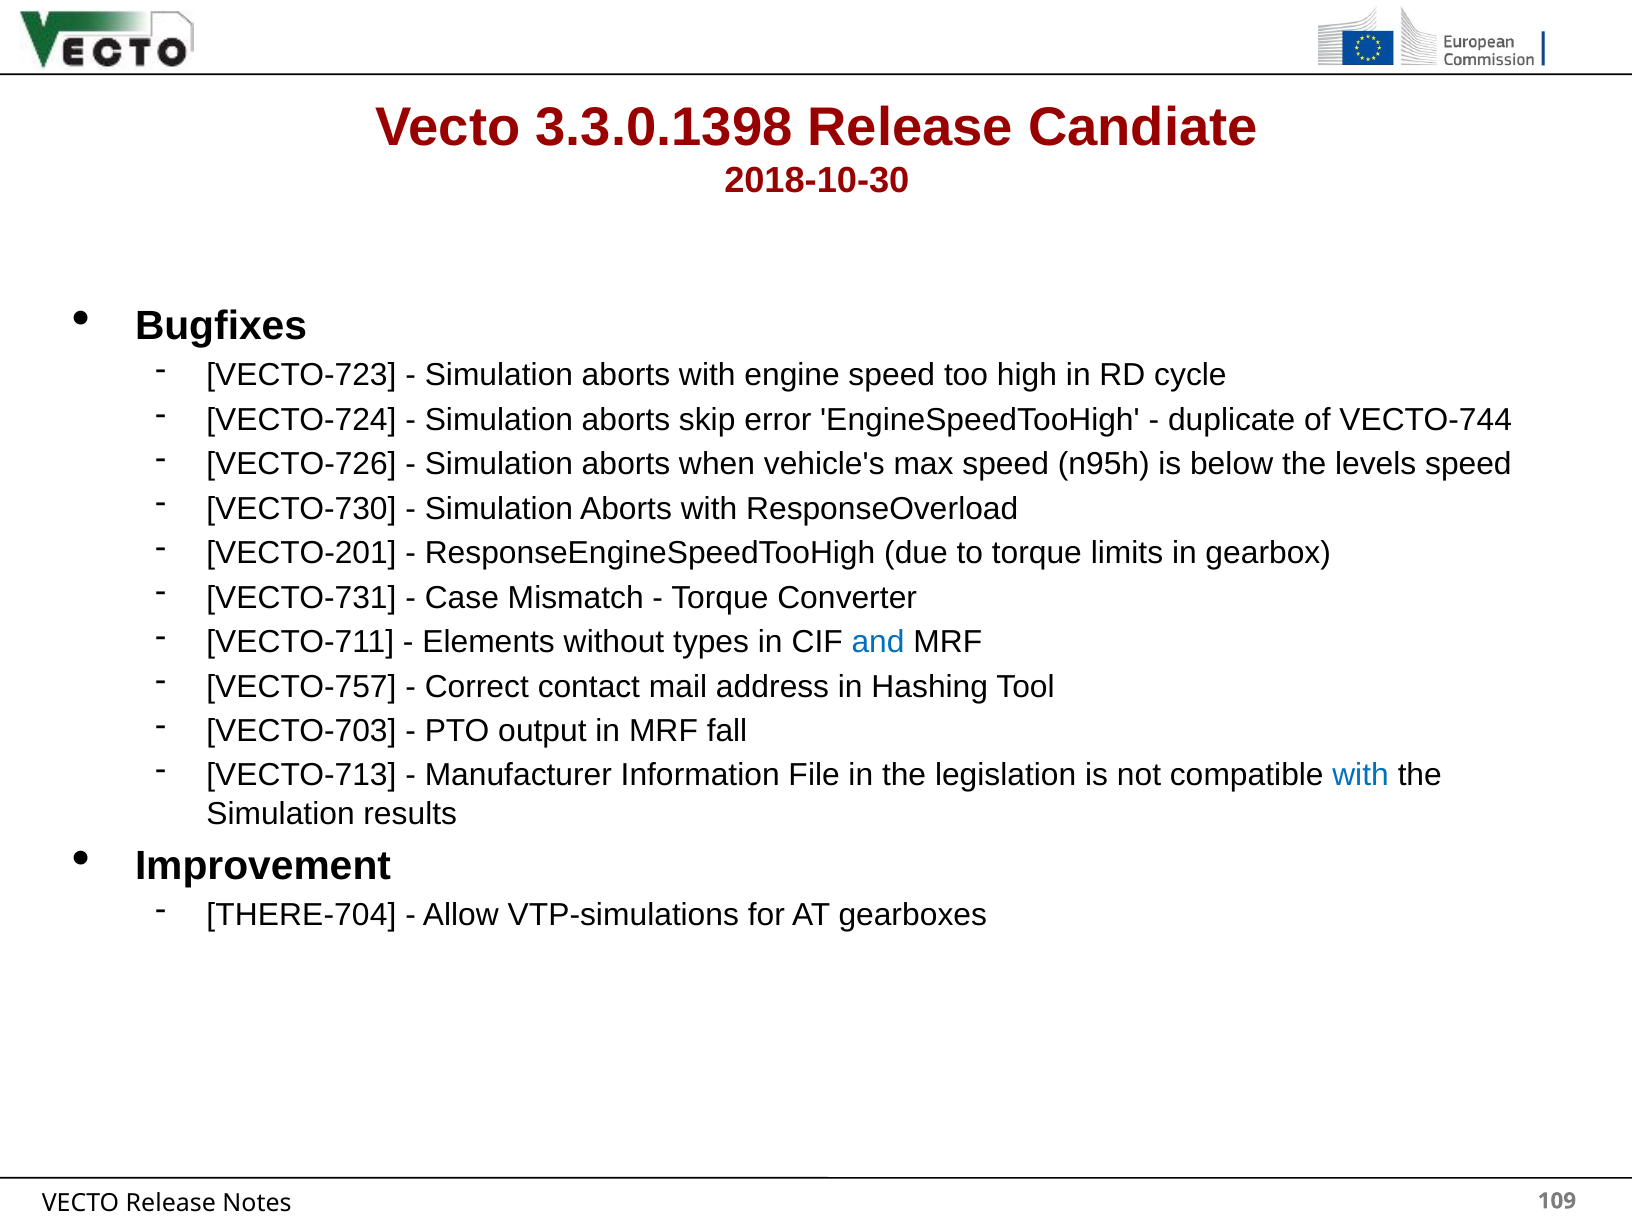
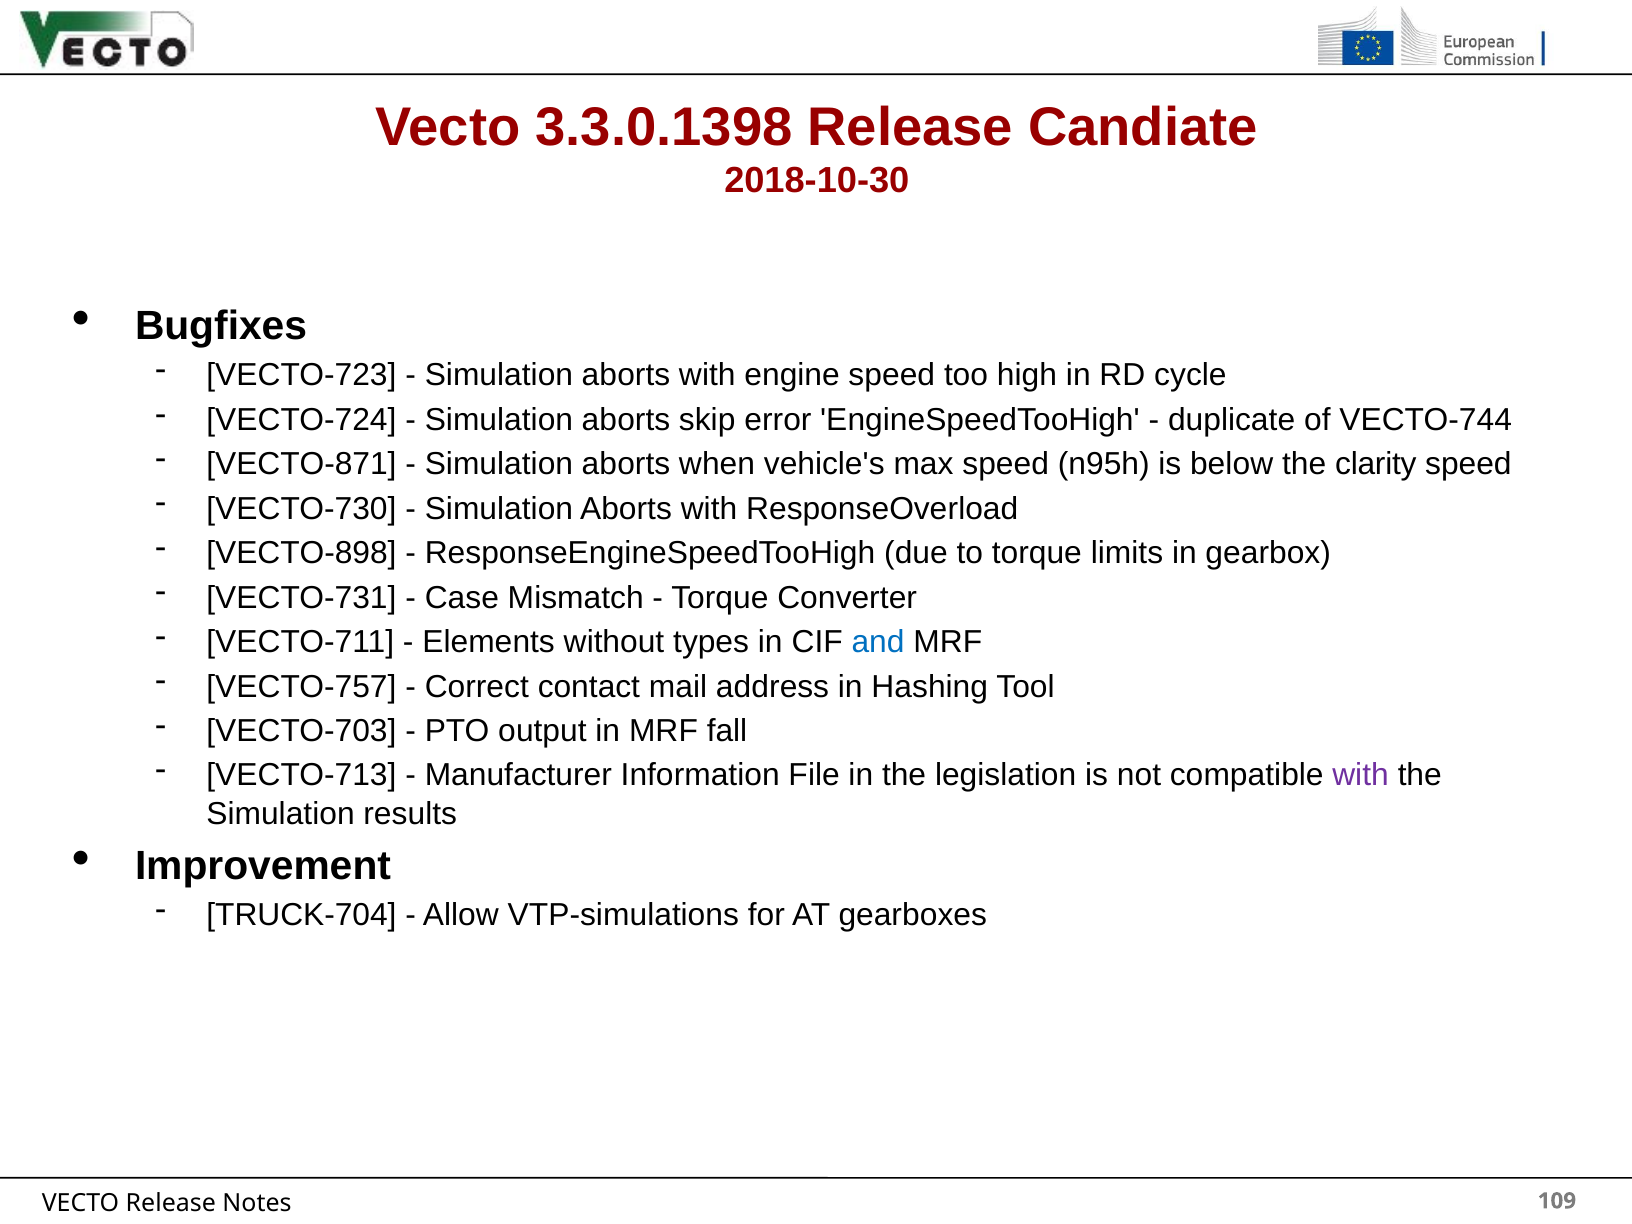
VECTO-726: VECTO-726 -> VECTO-871
levels: levels -> clarity
VECTO-201: VECTO-201 -> VECTO-898
with at (1361, 775) colour: blue -> purple
THERE-704: THERE-704 -> TRUCK-704
